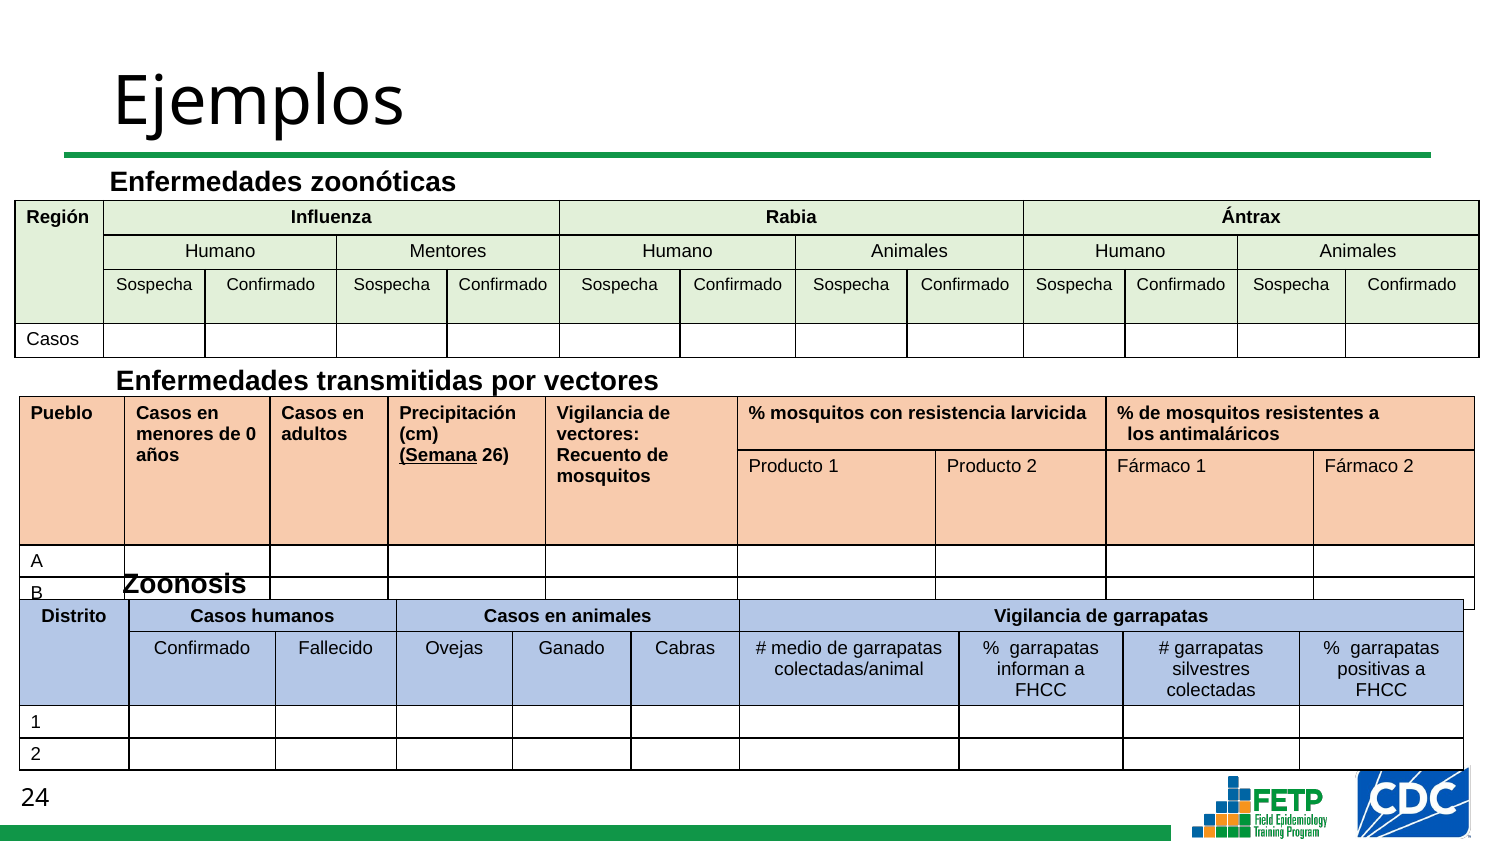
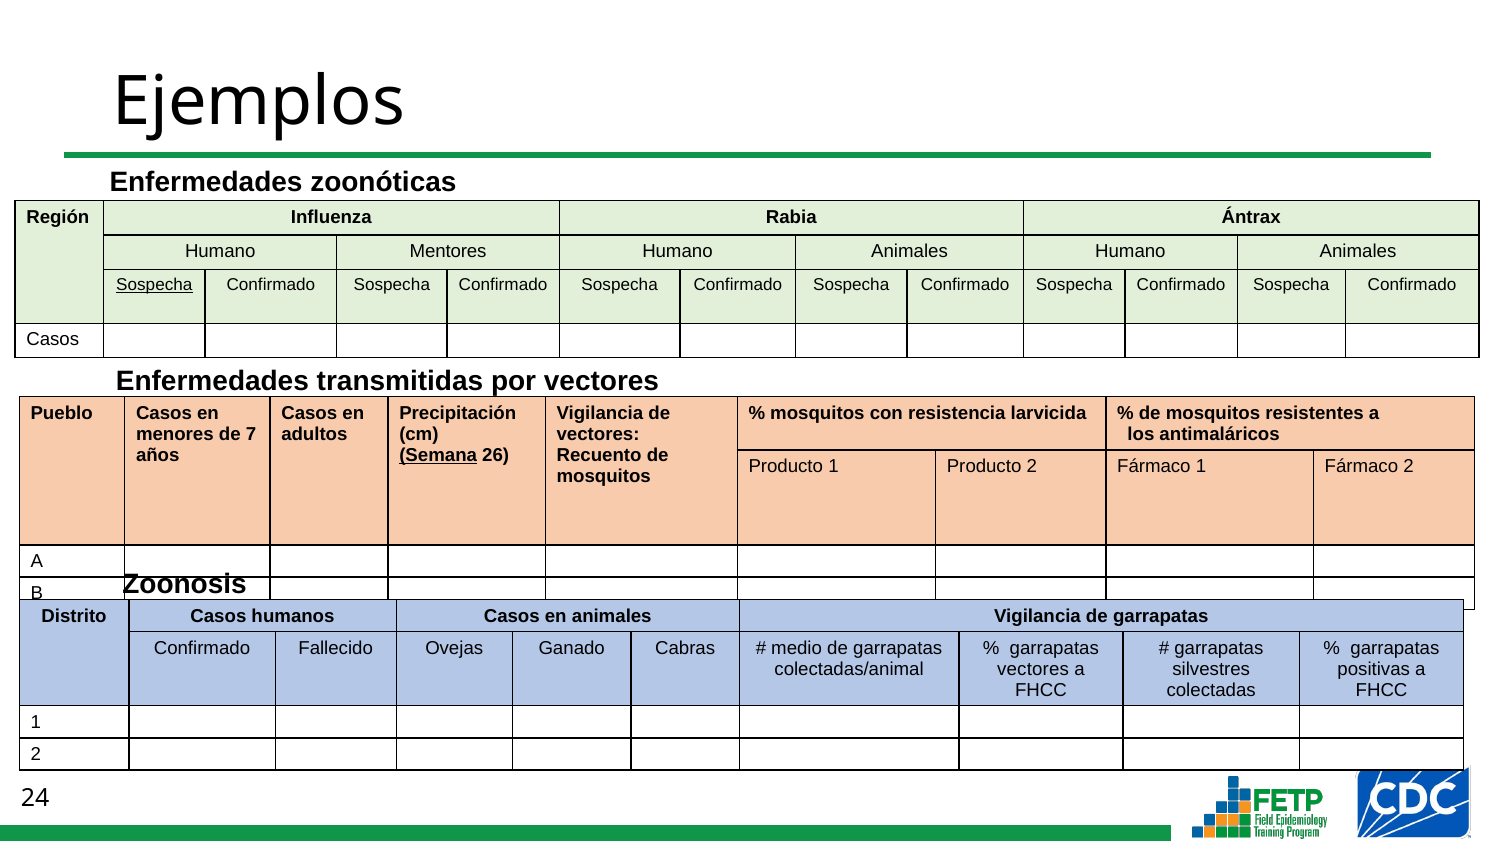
Sospecha at (154, 285) underline: none -> present
0: 0 -> 7
informan at (1033, 669): informan -> vectores
